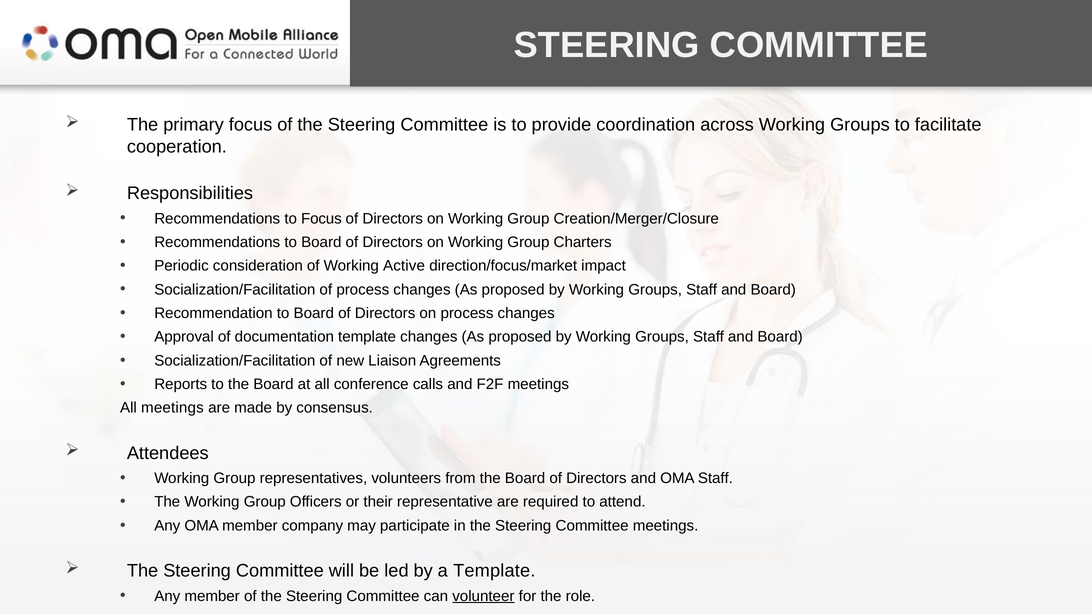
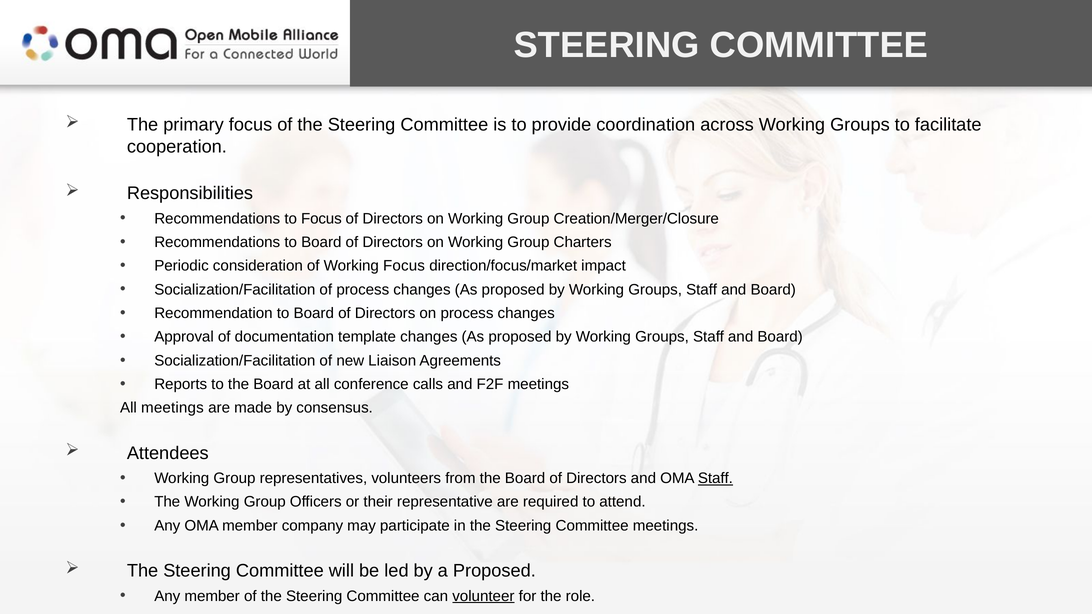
Working Active: Active -> Focus
Staff at (715, 479) underline: none -> present
a Template: Template -> Proposed
